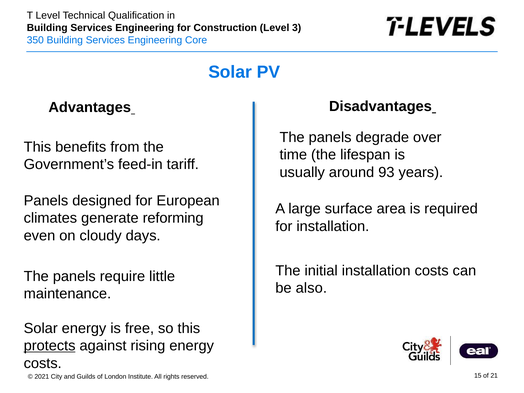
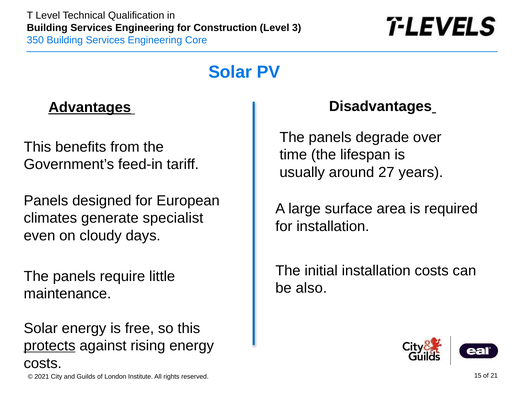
Advantages underline: none -> present
93: 93 -> 27
reforming: reforming -> specialist
